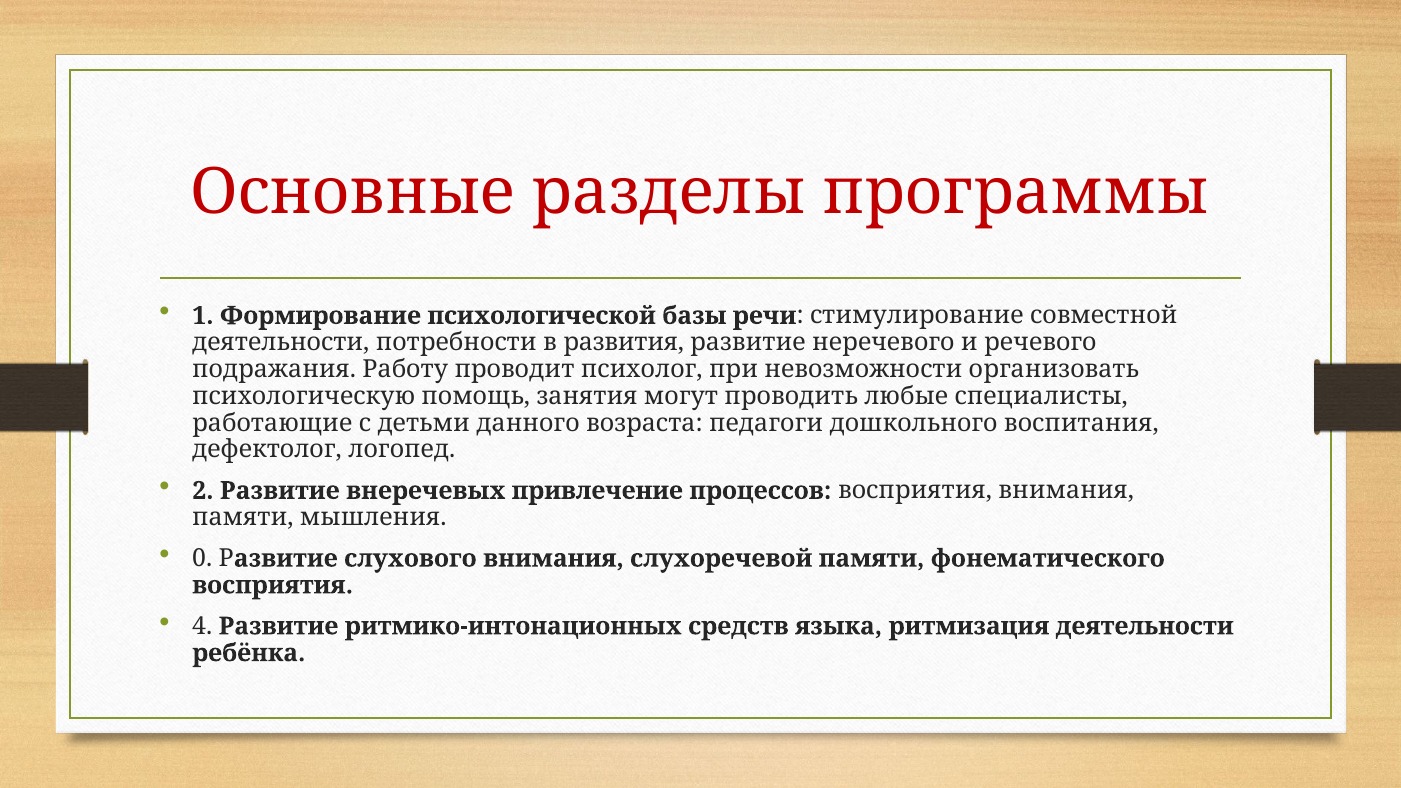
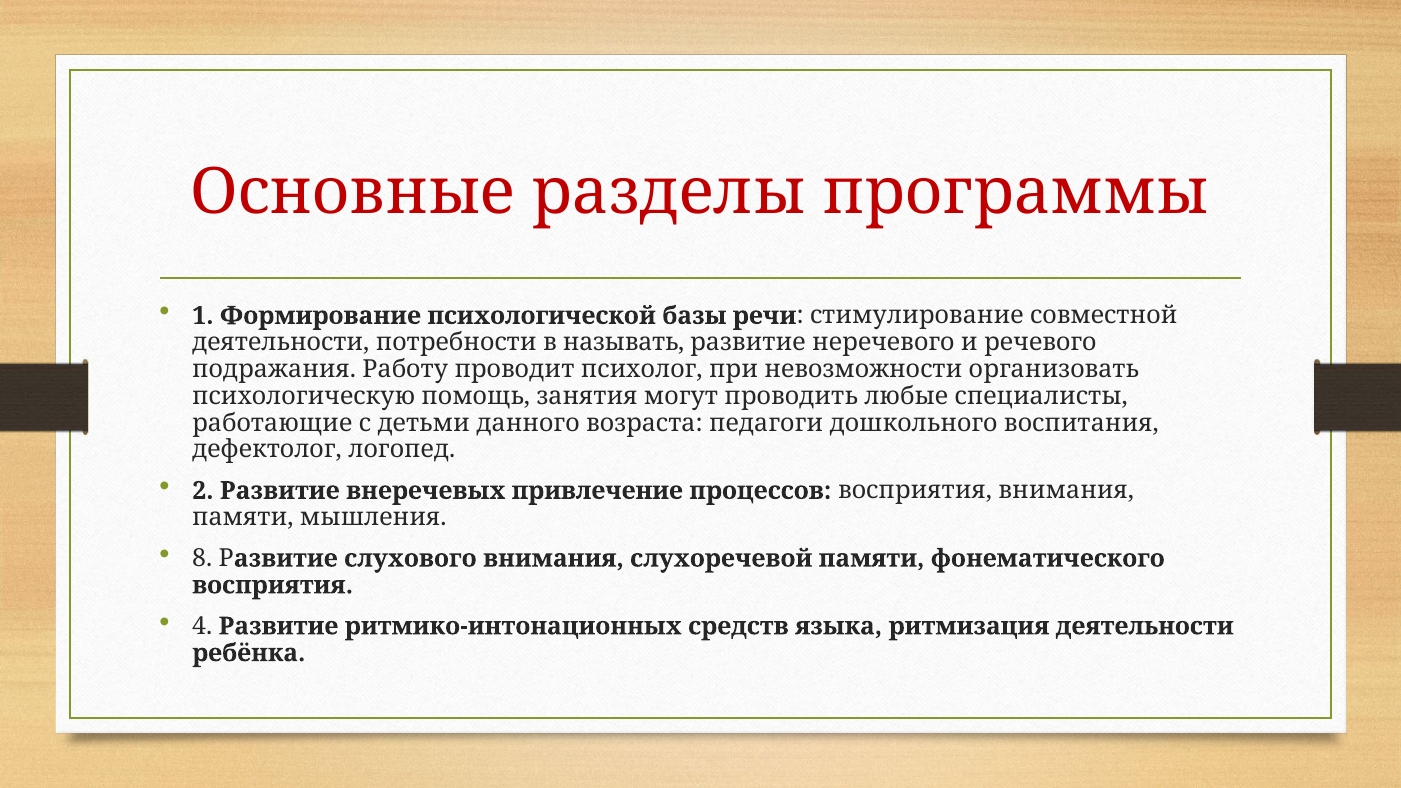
развития: развития -> называть
0: 0 -> 8
